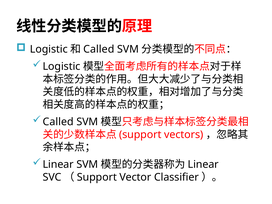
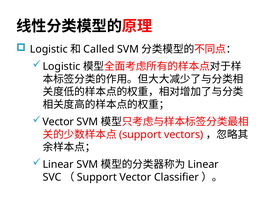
Called at (58, 122): Called -> Vector
